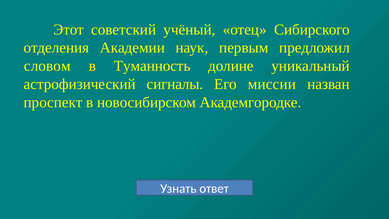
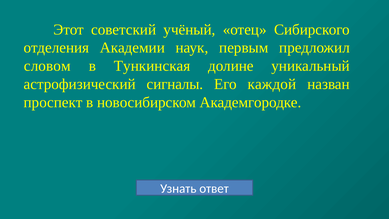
Туманность: Туманность -> Тункинская
миссии: миссии -> каждой
